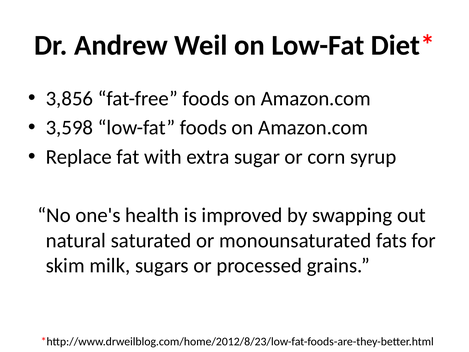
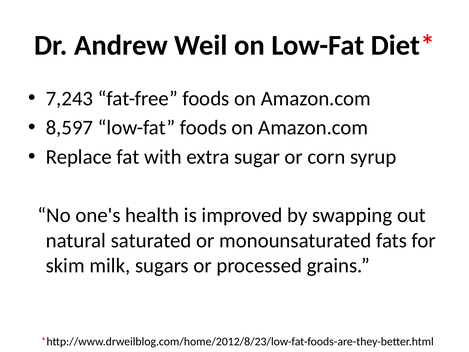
3,856: 3,856 -> 7,243
3,598: 3,598 -> 8,597
